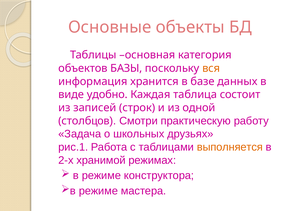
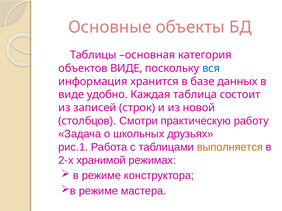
объектов БАЗЫ: БАЗЫ -> ВИДЕ
вся colour: orange -> blue
одной: одной -> новой
